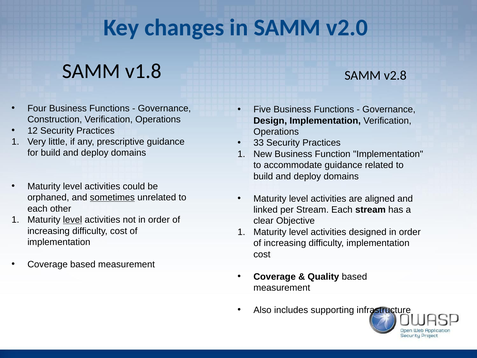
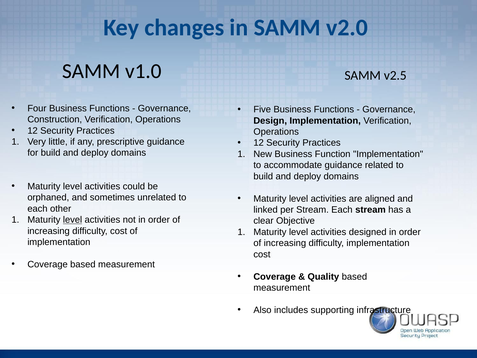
v1.8: v1.8 -> v1.0
v2.8: v2.8 -> v2.5
33 at (259, 143): 33 -> 12
sometimes underline: present -> none
